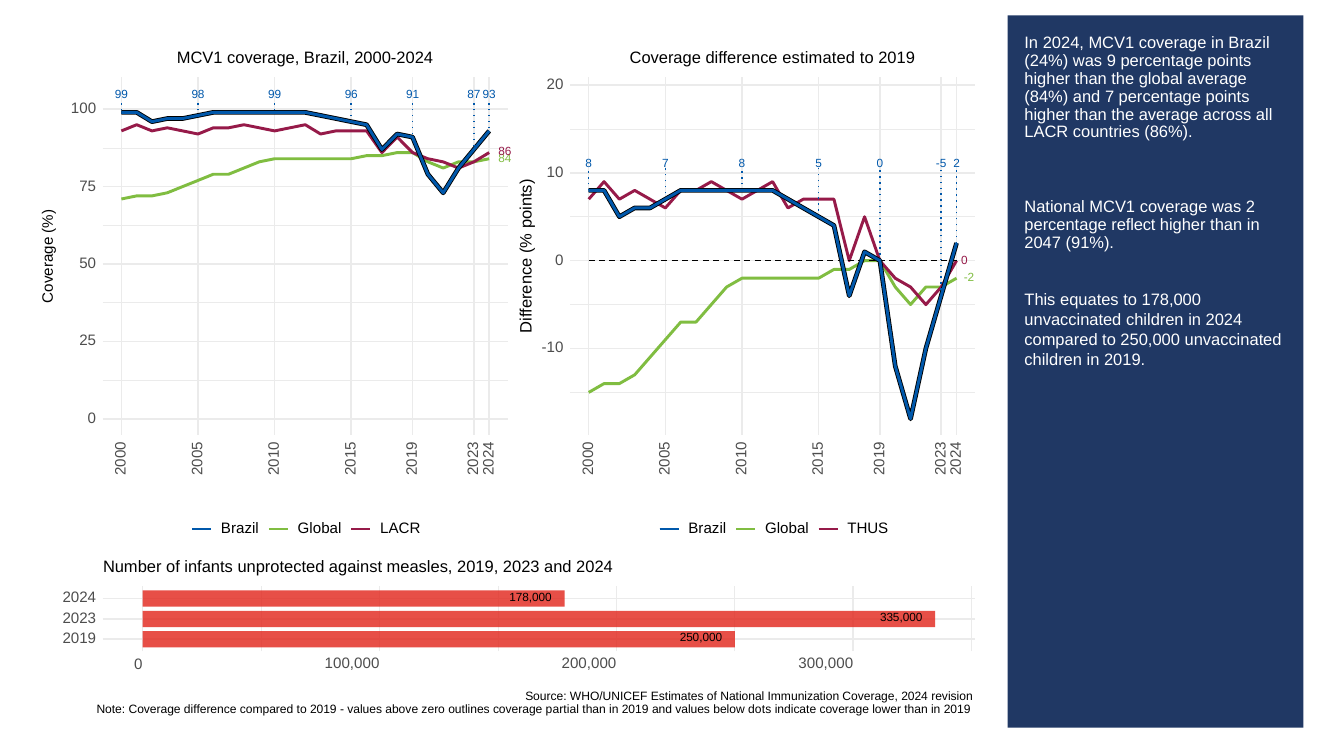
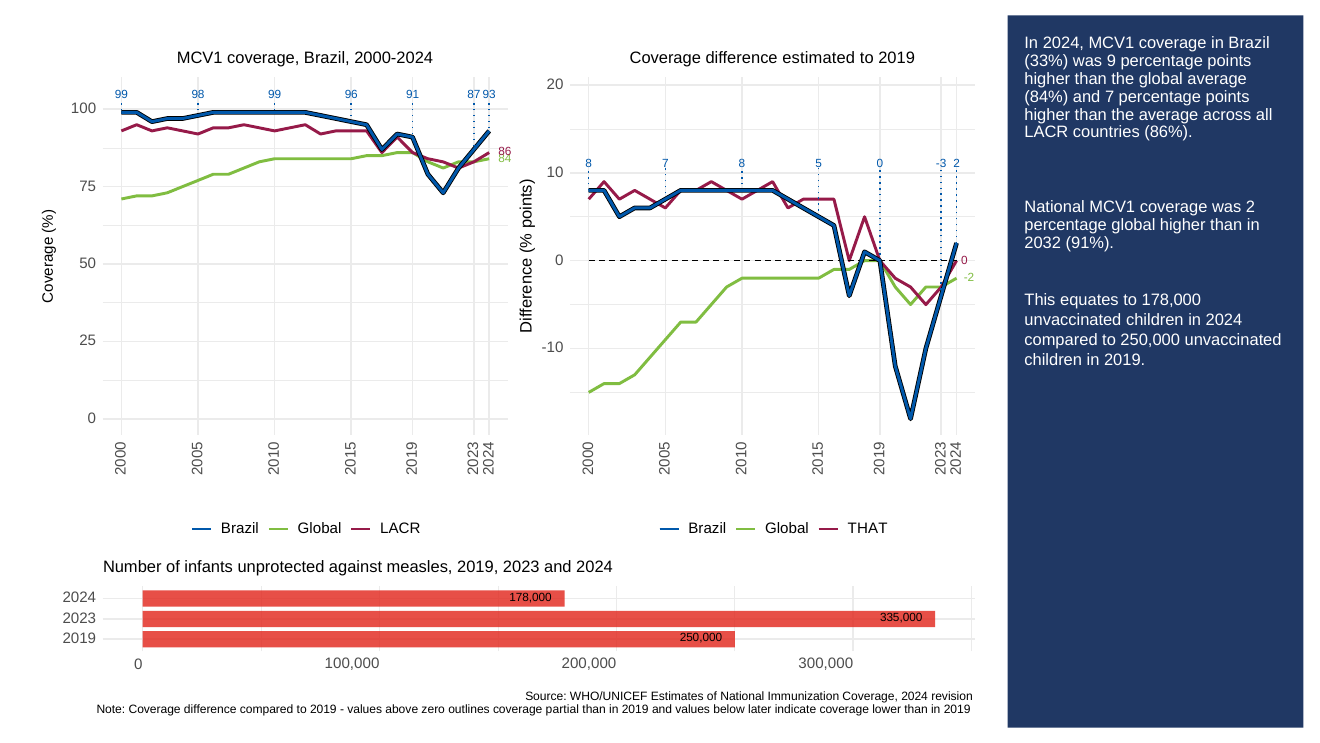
24%: 24% -> 33%
-5: -5 -> -3
percentage reflect: reflect -> global
2047: 2047 -> 2032
THUS: THUS -> THAT
dots: dots -> later
